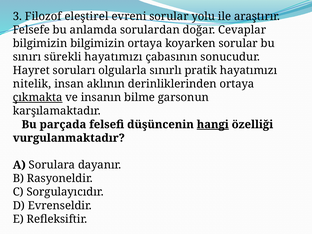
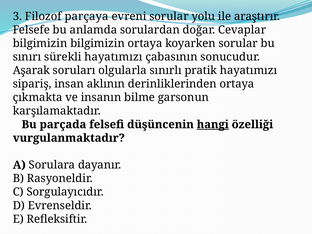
eleştirel: eleştirel -> parçaya
Hayret: Hayret -> Aşarak
nitelik: nitelik -> sipariş
çıkmakta underline: present -> none
